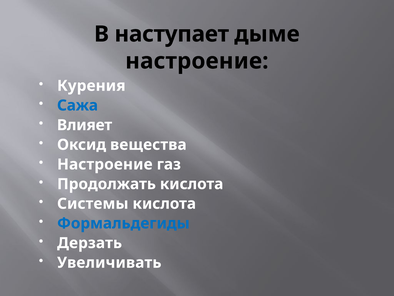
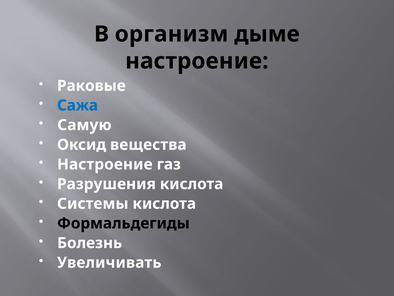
наступает: наступает -> организм
Курения: Курения -> Раковые
Влияет: Влияет -> Самую
Продолжать: Продолжать -> Разрушения
Формальдегиды colour: blue -> black
Дерзать: Дерзать -> Болезнь
